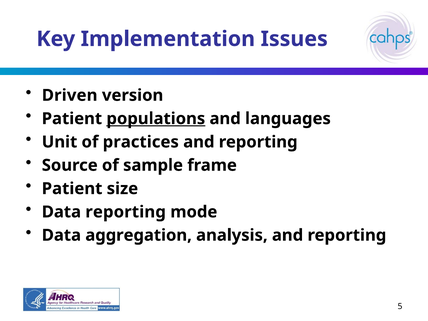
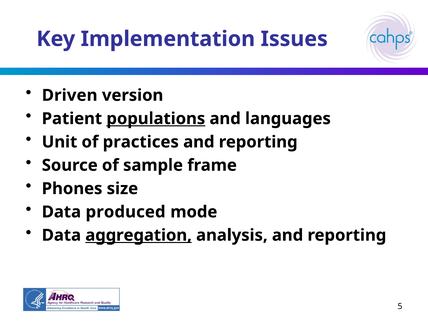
Patient at (72, 189): Patient -> Phones
Data reporting: reporting -> produced
aggregation underline: none -> present
